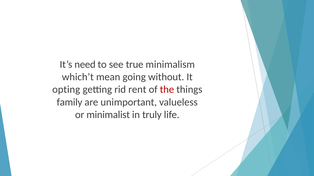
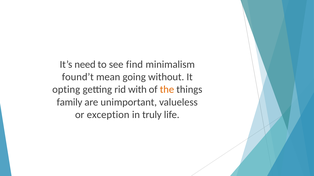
true: true -> find
which’t: which’t -> found’t
rent: rent -> with
the colour: red -> orange
minimalist: minimalist -> exception
